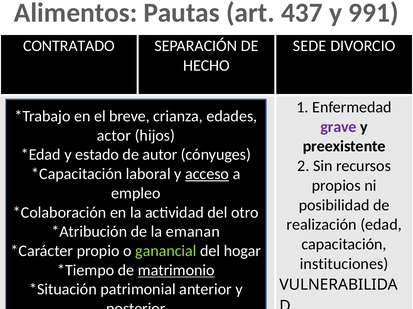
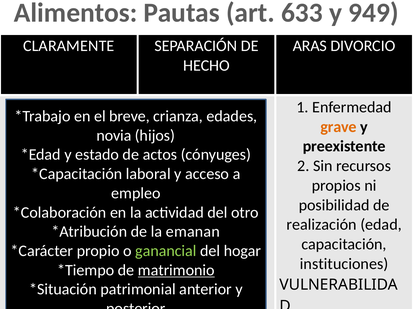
437: 437 -> 633
991: 991 -> 949
CONTRATADO: CONTRATADO -> CLARAMENTE
SEDE: SEDE -> ARAS
grave colour: purple -> orange
actor: actor -> novia
autor: autor -> actos
acceso underline: present -> none
